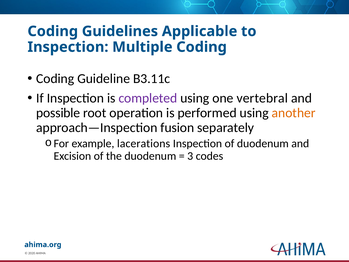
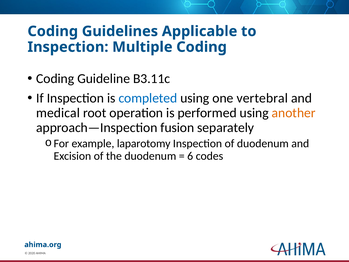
completed colour: purple -> blue
possible: possible -> medical
lacerations: lacerations -> laparotomy
3: 3 -> 6
